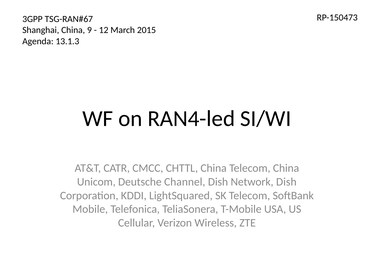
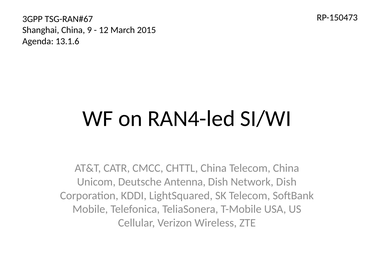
13.1.3: 13.1.3 -> 13.1.6
Channel: Channel -> Antenna
